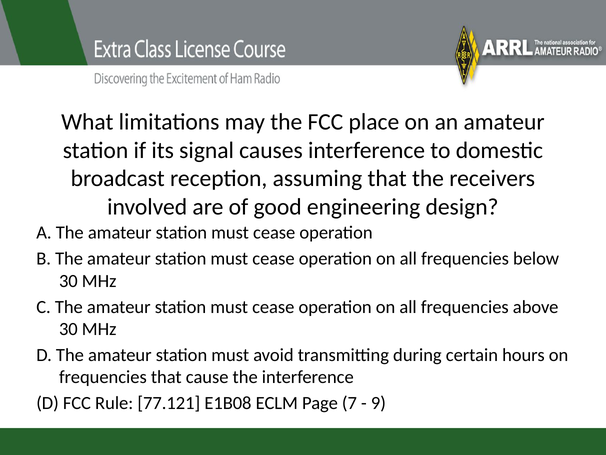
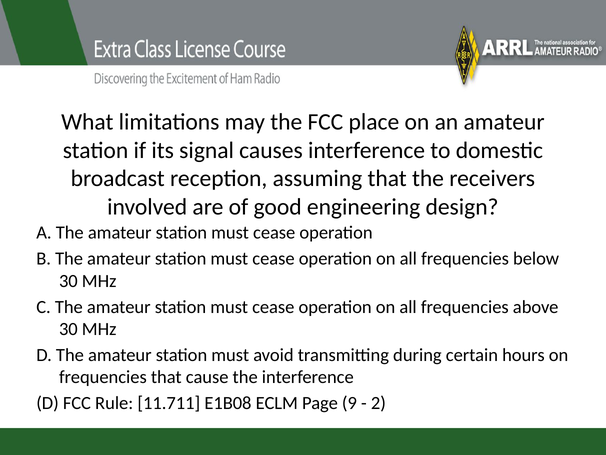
77.121: 77.121 -> 11.711
7: 7 -> 9
9: 9 -> 2
